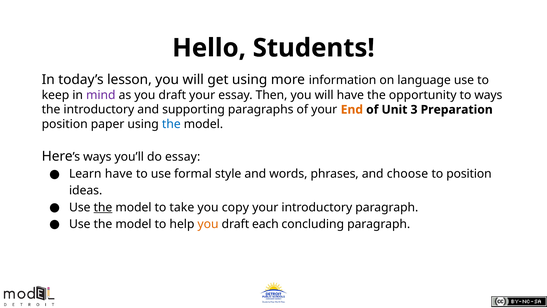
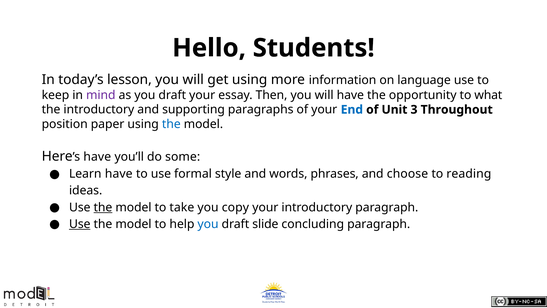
to ways: ways -> what
End colour: orange -> blue
Preparation: Preparation -> Throughout
Here’s ways: ways -> have
do essay: essay -> some
to position: position -> reading
Use at (80, 224) underline: none -> present
you at (208, 224) colour: orange -> blue
each: each -> slide
